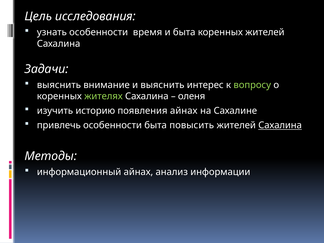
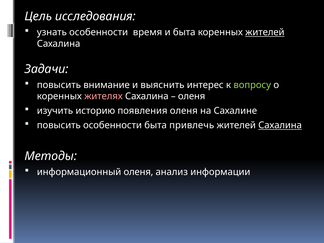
жителей at (265, 32) underline: none -> present
выяснить at (59, 85): выяснить -> повысить
жителях colour: light green -> pink
появления айнах: айнах -> оленя
привлечь at (59, 125): привлечь -> повысить
повысить: повысить -> привлечь
информационный айнах: айнах -> оленя
